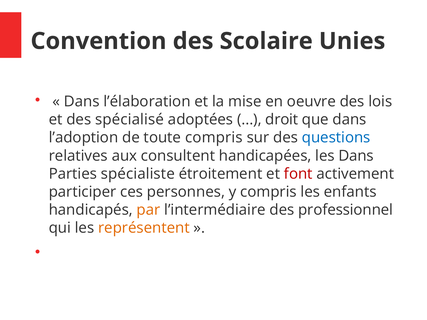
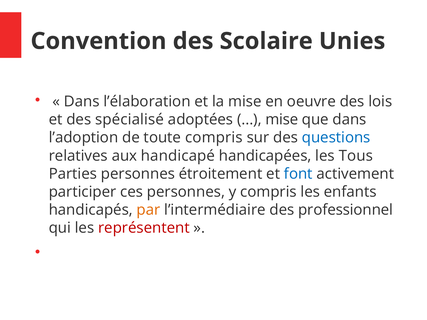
droit at (282, 120): droit -> mise
consultent: consultent -> handicapé
les Dans: Dans -> Tous
Parties spécialiste: spécialiste -> personnes
font colour: red -> blue
représentent colour: orange -> red
